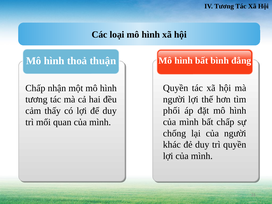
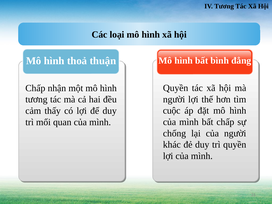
phối: phối -> cuộc
